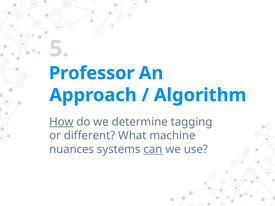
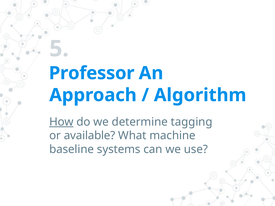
different: different -> available
nuances: nuances -> baseline
can underline: present -> none
